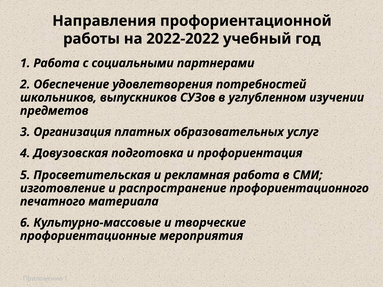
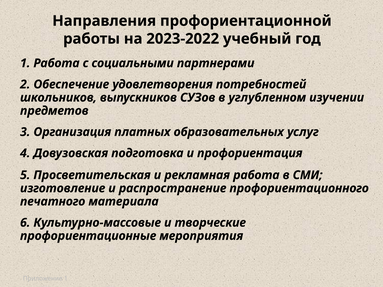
2022-2022: 2022-2022 -> 2023-2022
